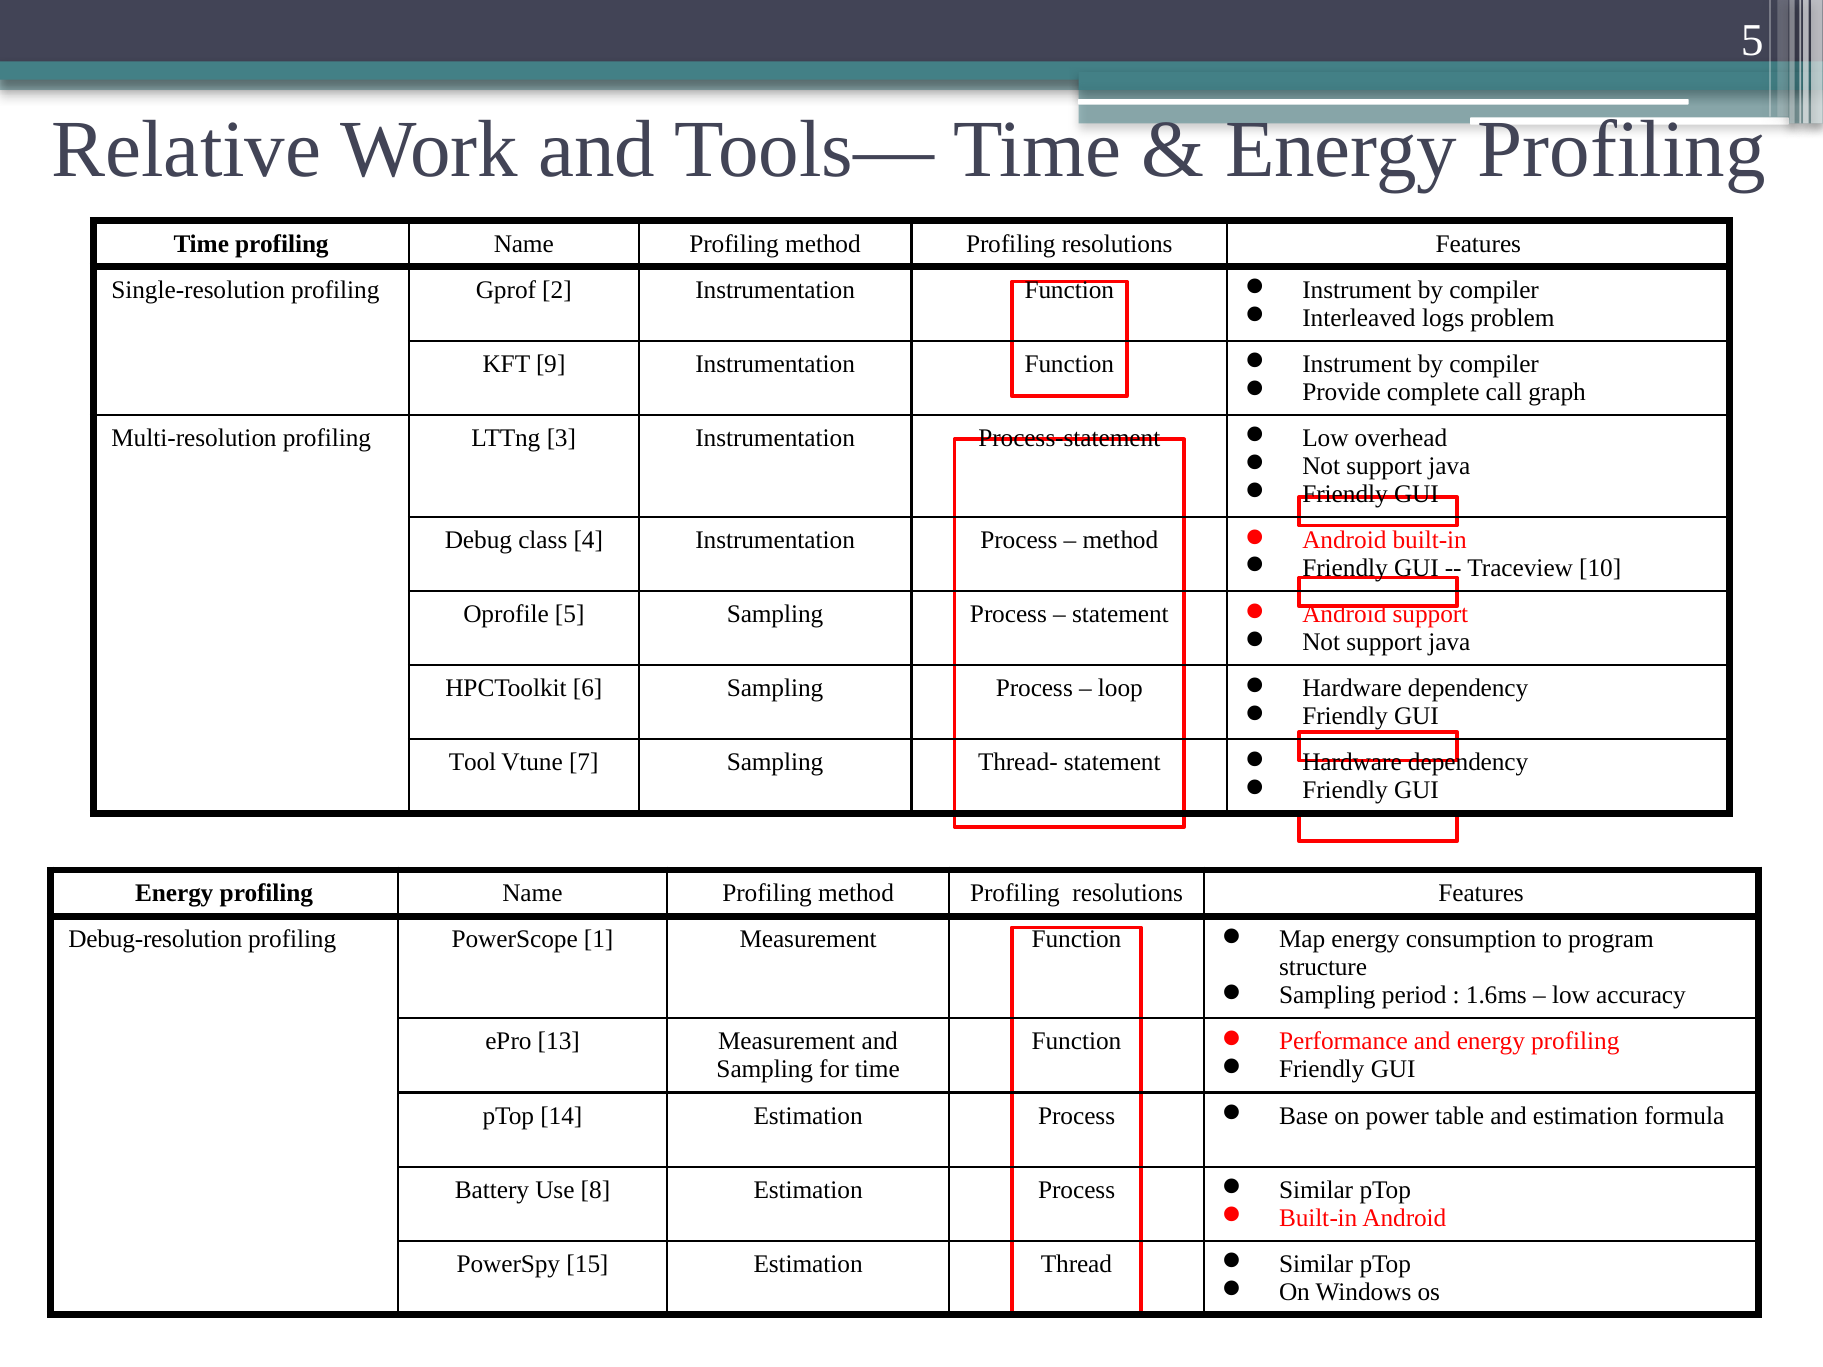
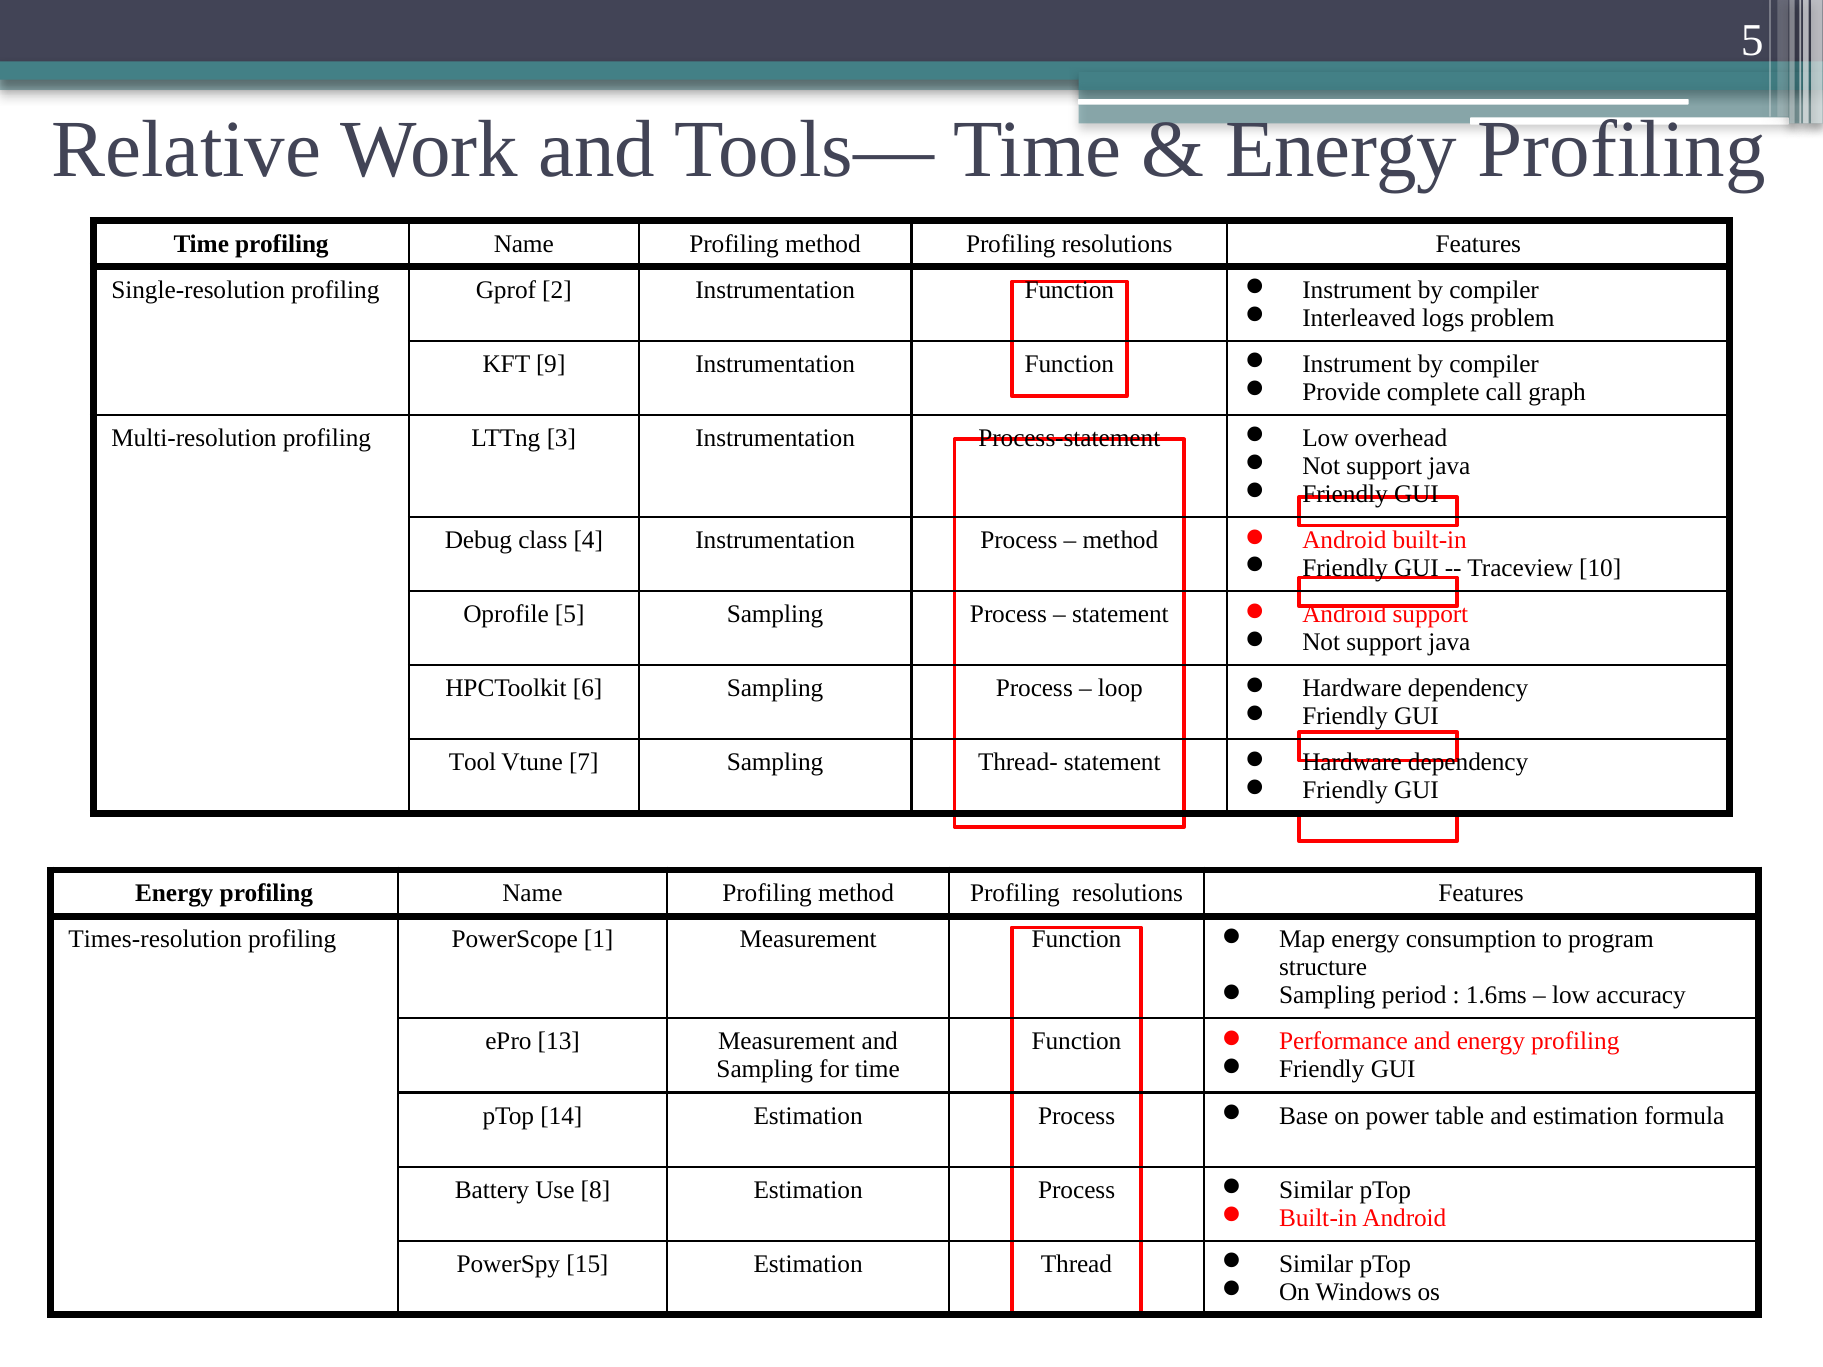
Debug-resolution: Debug-resolution -> Times-resolution
